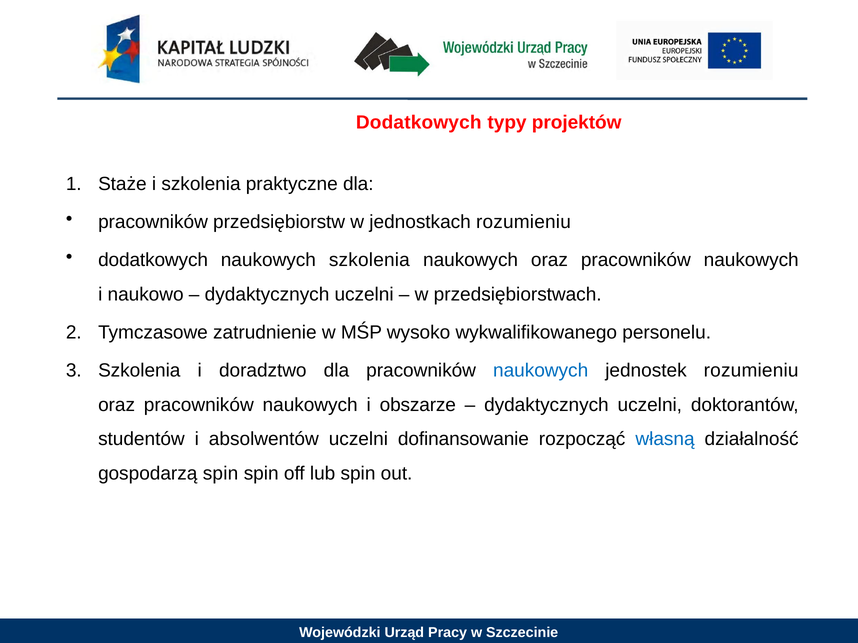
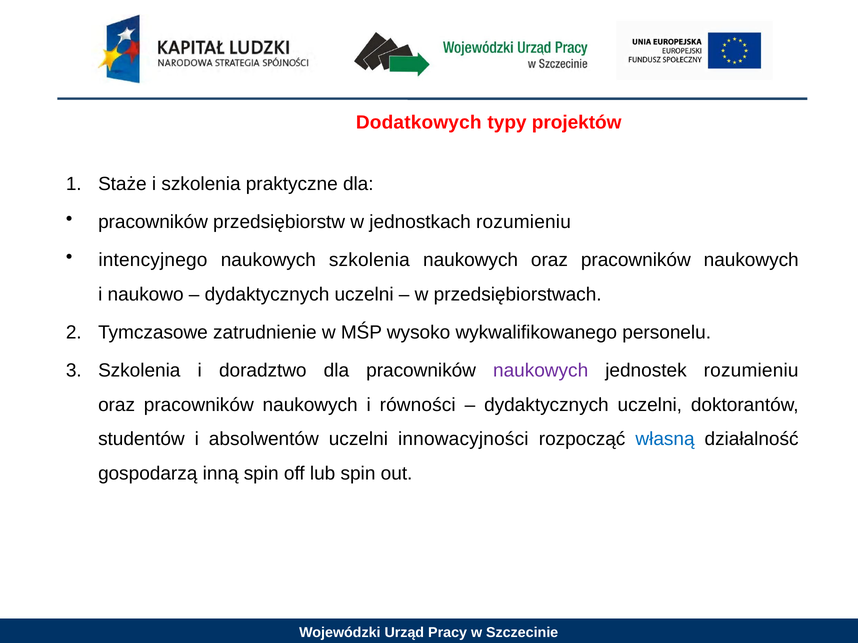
dodatkowych at (153, 260): dodatkowych -> intencyjnego
naukowych at (541, 371) colour: blue -> purple
obszarze: obszarze -> równości
dofinansowanie: dofinansowanie -> innowacyjności
gospodarzą spin: spin -> inną
